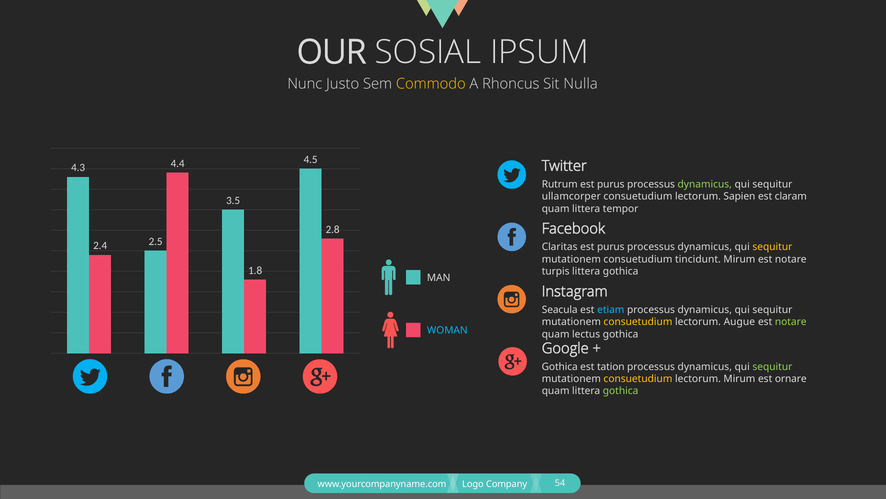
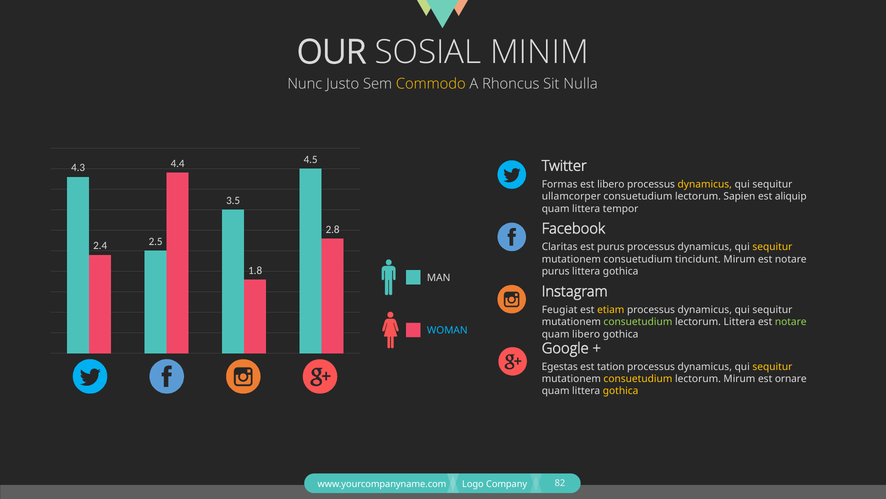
IPSUM: IPSUM -> MINIM
Rutrum: Rutrum -> Formas
purus at (611, 184): purus -> libero
dynamicus at (705, 184) colour: light green -> yellow
claram: claram -> aliquip
turpis at (556, 271): turpis -> purus
Seacula: Seacula -> Feugiat
etiam colour: light blue -> yellow
consuetudium at (638, 322) colour: yellow -> light green
lectorum Augue: Augue -> Littera
quam lectus: lectus -> libero
Gothica at (560, 366): Gothica -> Egestas
sequitur at (772, 366) colour: light green -> yellow
gothica at (621, 391) colour: light green -> yellow
54: 54 -> 82
